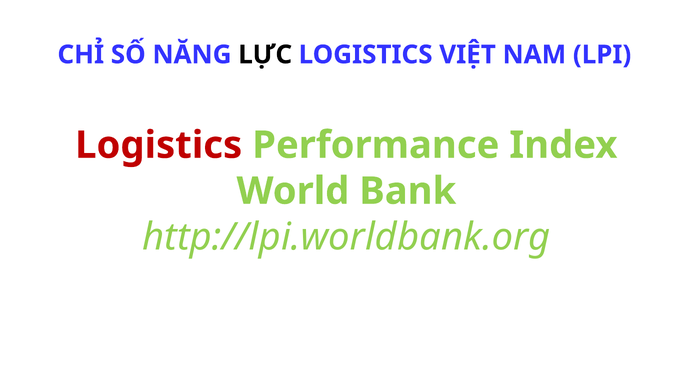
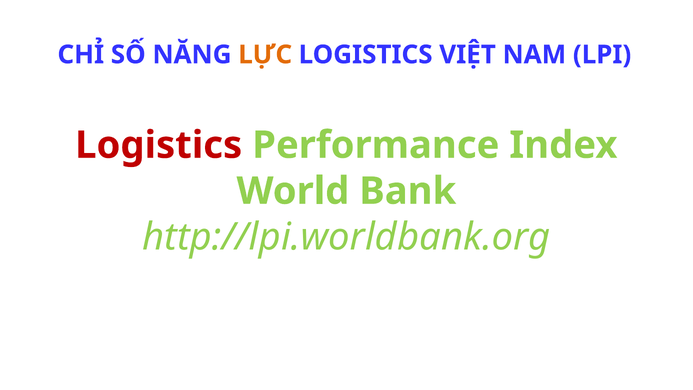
LỰC colour: black -> orange
